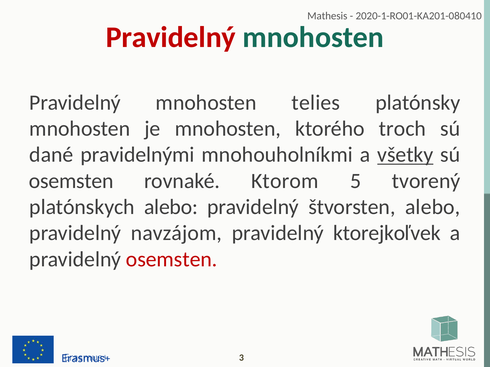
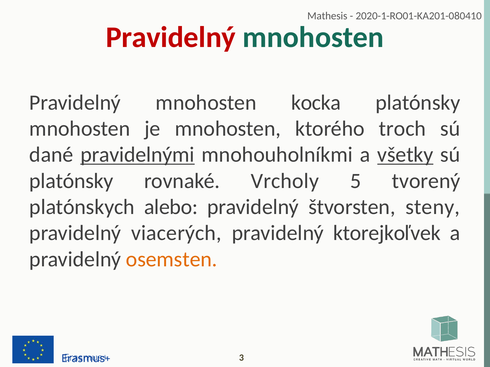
telies: telies -> kocka
pravidelnými underline: none -> present
osemsten at (71, 181): osemsten -> platónsky
Ktorom: Ktorom -> Vrcholy
štvorsten alebo: alebo -> steny
navzájom: navzájom -> viacerých
osemsten at (172, 260) colour: red -> orange
